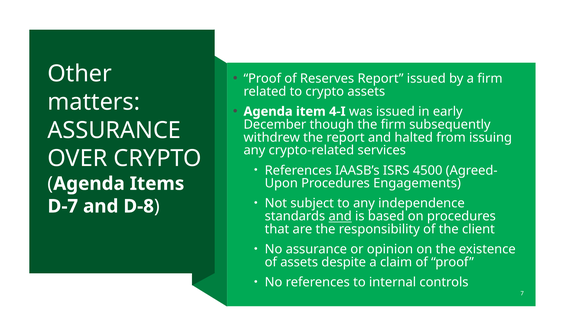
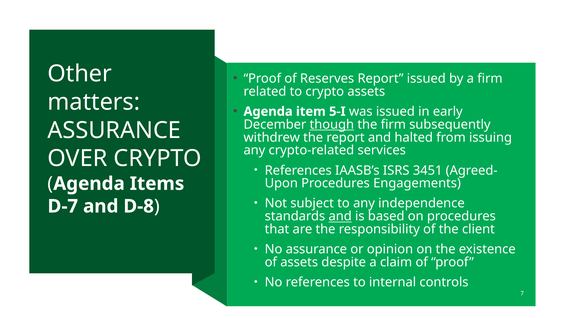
4-I: 4-I -> 5-I
though underline: none -> present
4500: 4500 -> 3451
